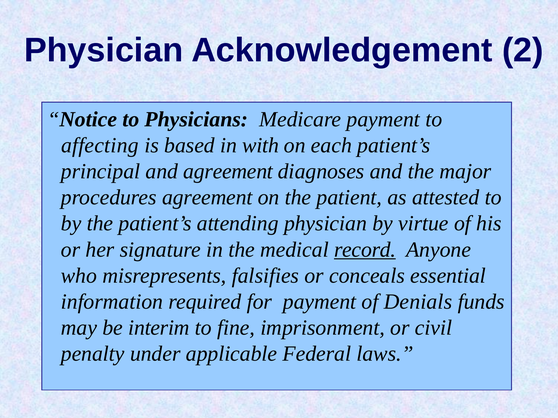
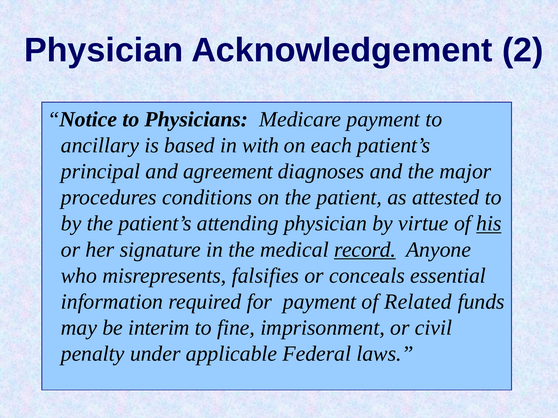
affecting: affecting -> ancillary
procedures agreement: agreement -> conditions
his underline: none -> present
Denials: Denials -> Related
